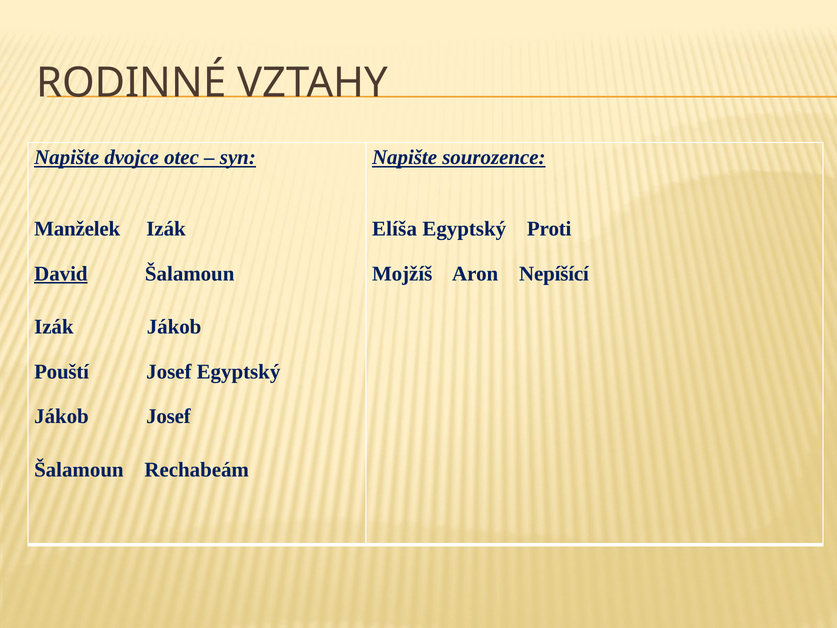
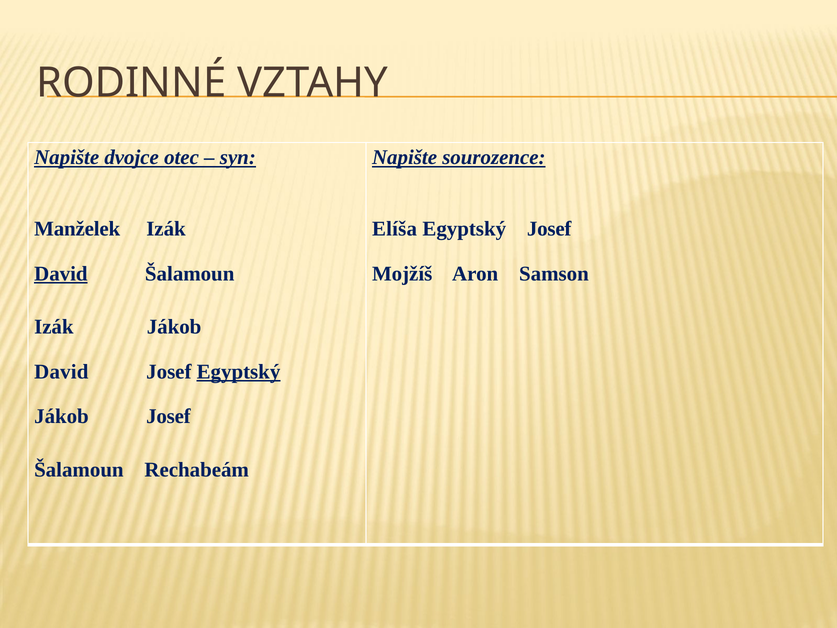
Egyptský Proti: Proti -> Josef
Nepíšící: Nepíšící -> Samson
Pouští at (62, 372): Pouští -> David
Egyptský at (239, 372) underline: none -> present
